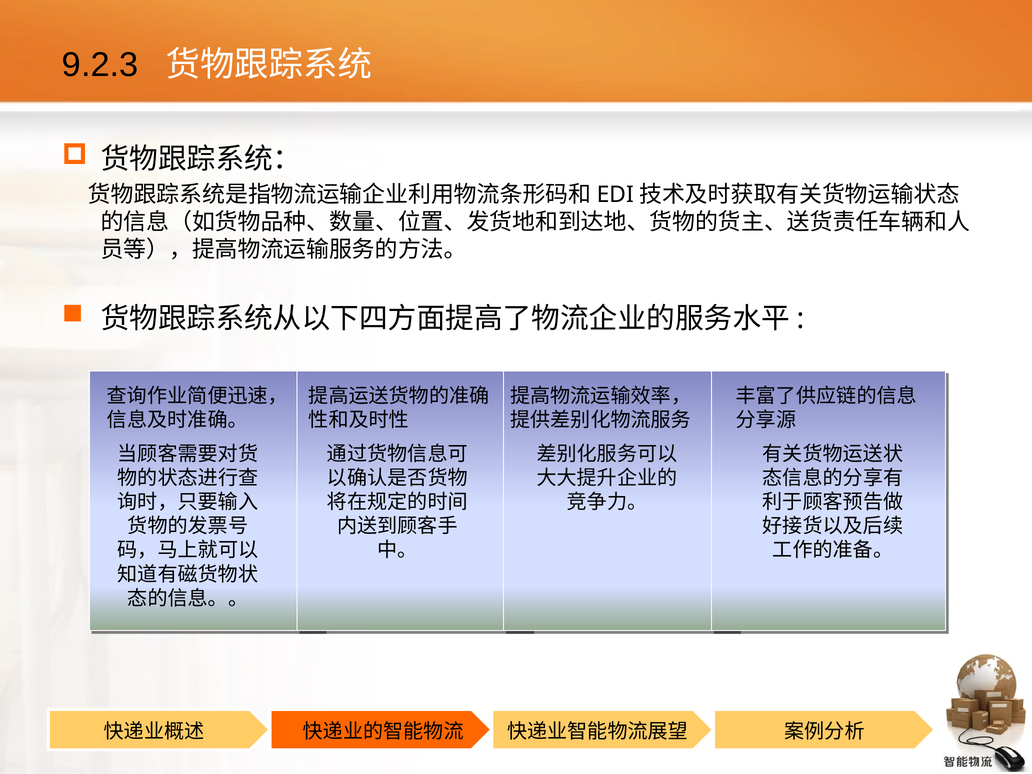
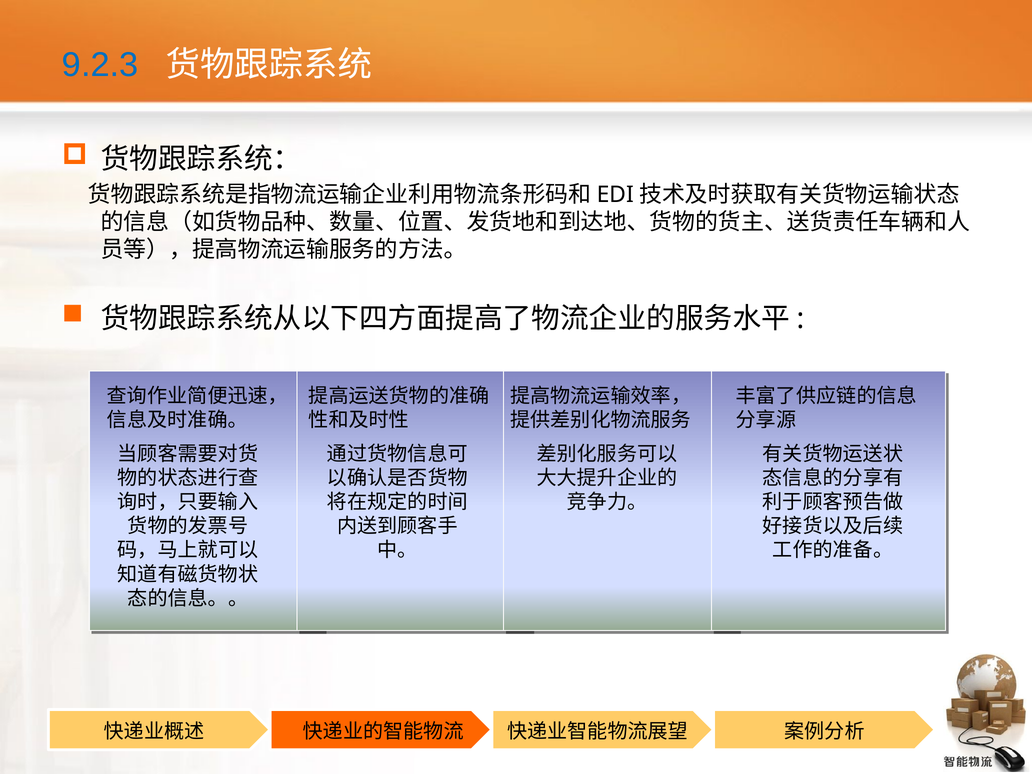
9.2.3 colour: black -> blue
